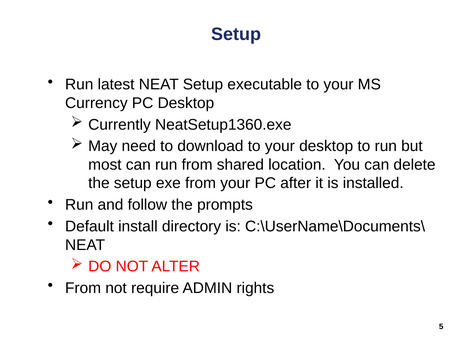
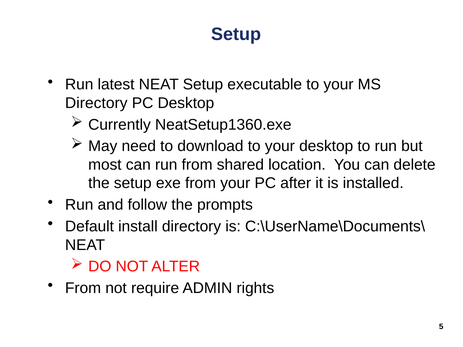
Currency at (96, 103): Currency -> Directory
